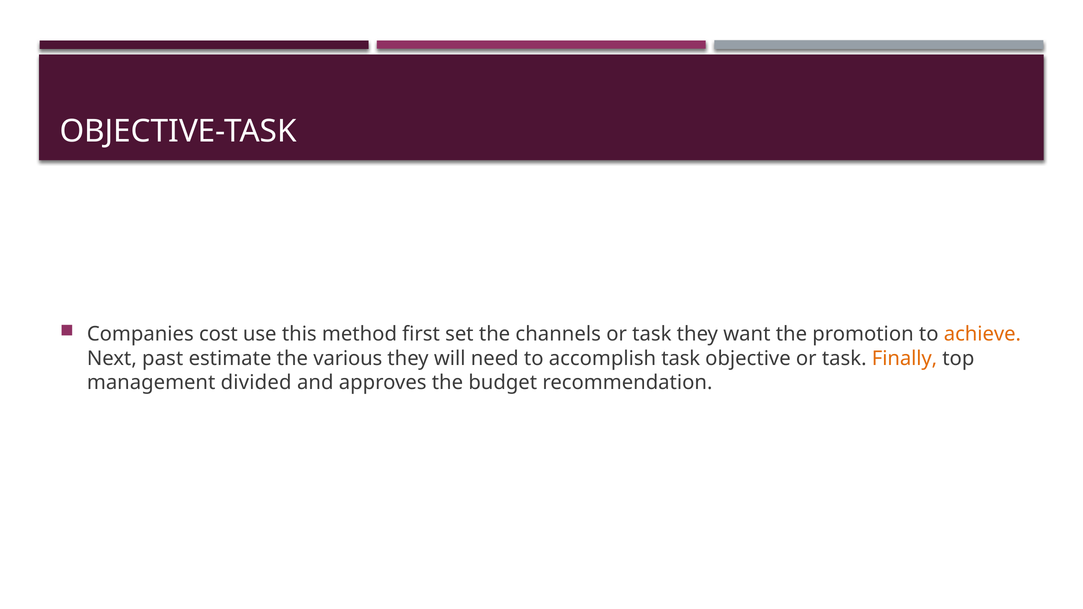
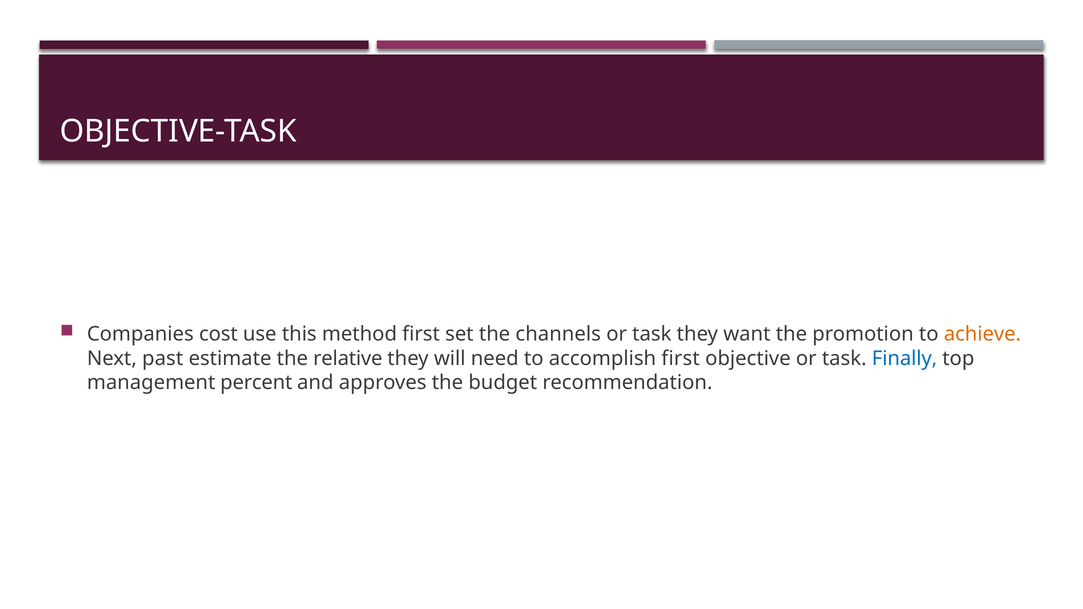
various: various -> relative
accomplish task: task -> first
Finally colour: orange -> blue
divided: divided -> percent
